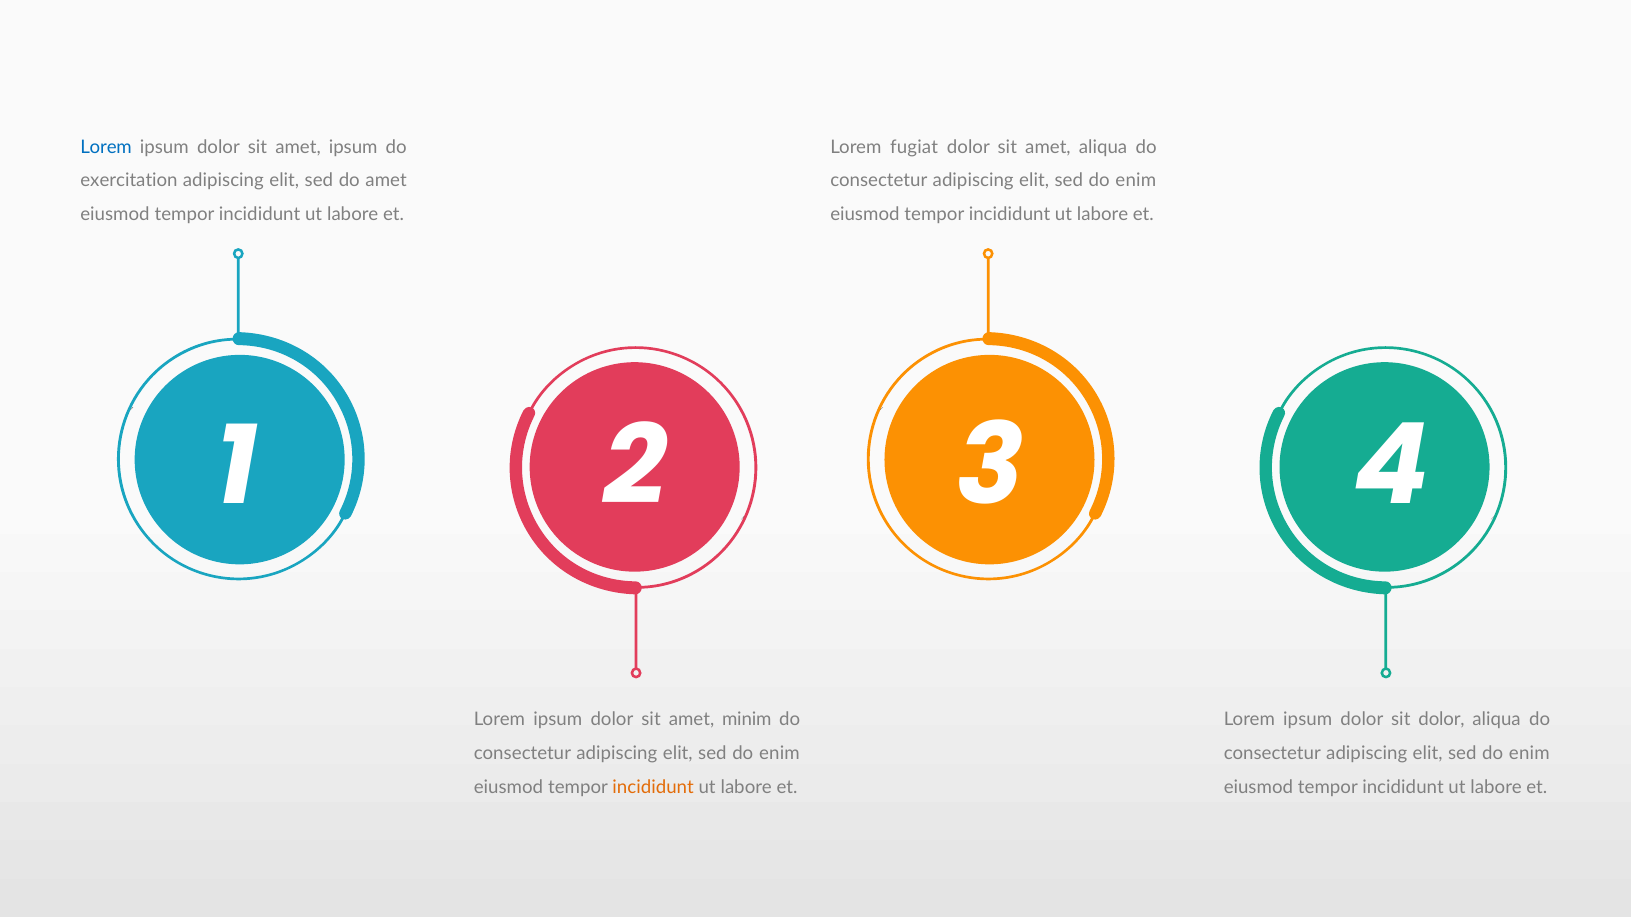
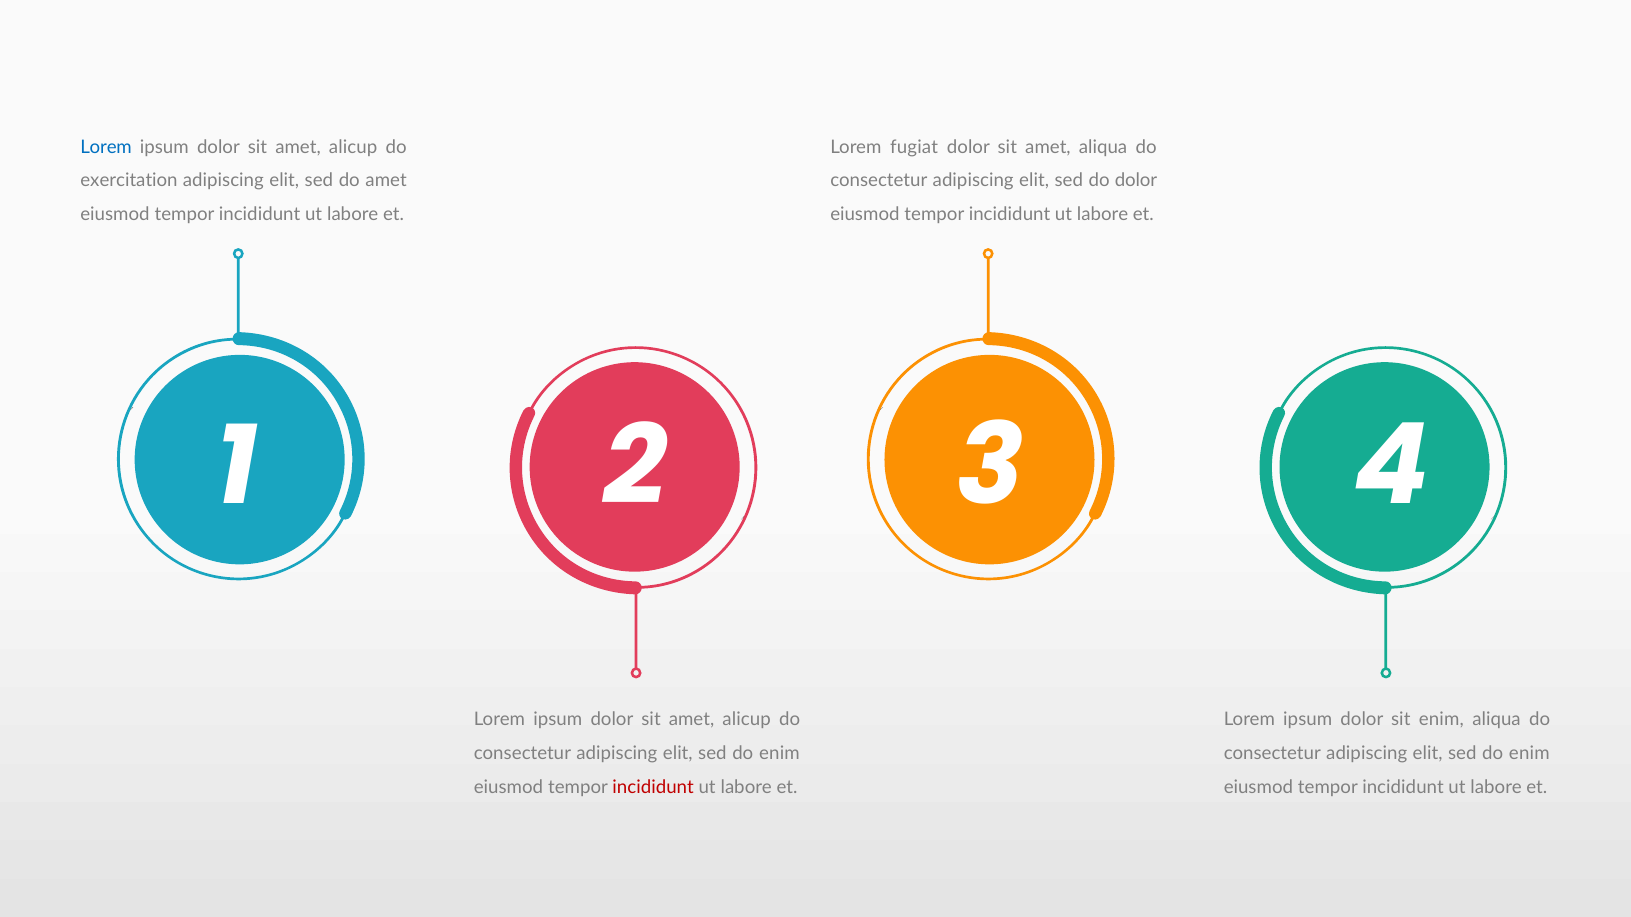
ipsum at (353, 147): ipsum -> alicup
enim at (1136, 181): enim -> dolor
minim at (747, 720): minim -> alicup
sit dolor: dolor -> enim
incididunt at (653, 787) colour: orange -> red
